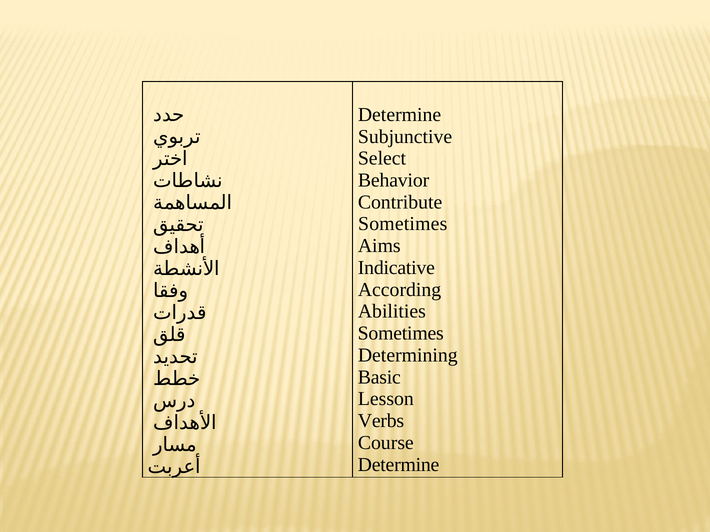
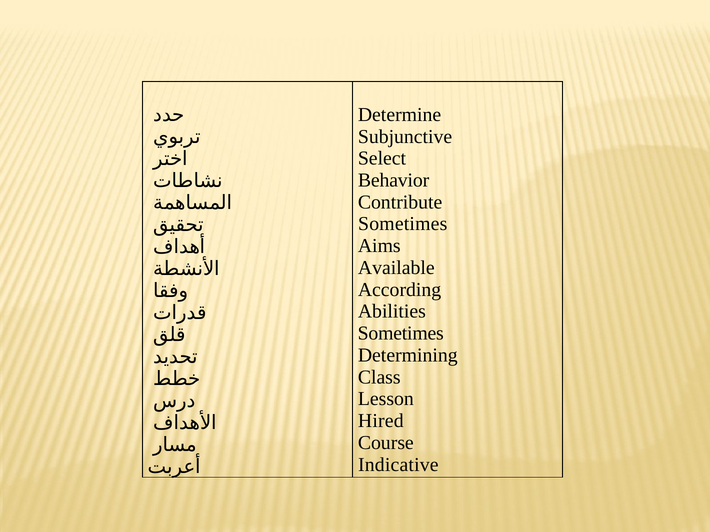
Indicative: Indicative -> Available
Basic: Basic -> Class
Verbs: Verbs -> Hired
Determine at (399, 465): Determine -> Indicative
